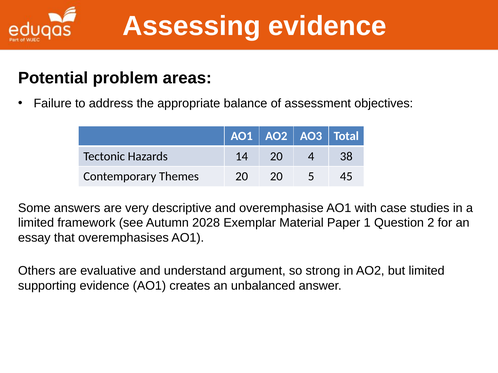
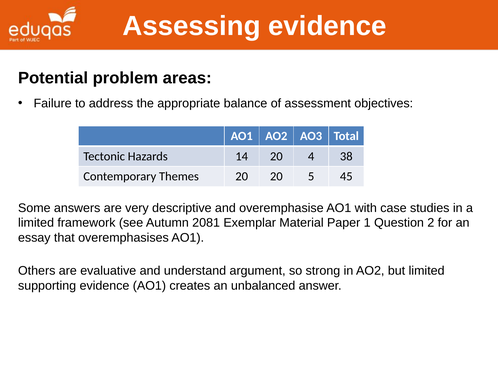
2028: 2028 -> 2081
